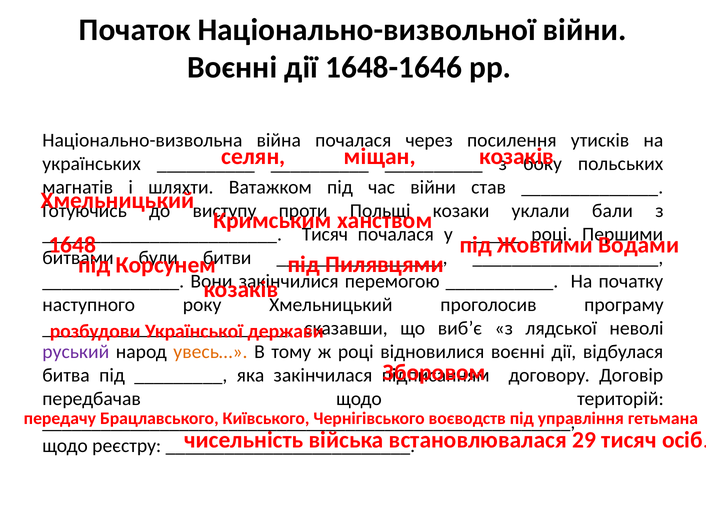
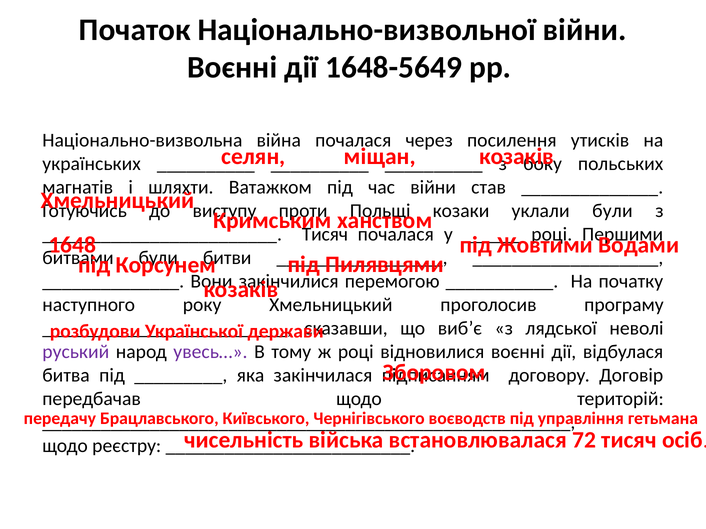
1648-1646: 1648-1646 -> 1648-5649
уклали бали: бали -> були
увесь… colour: orange -> purple
29: 29 -> 72
